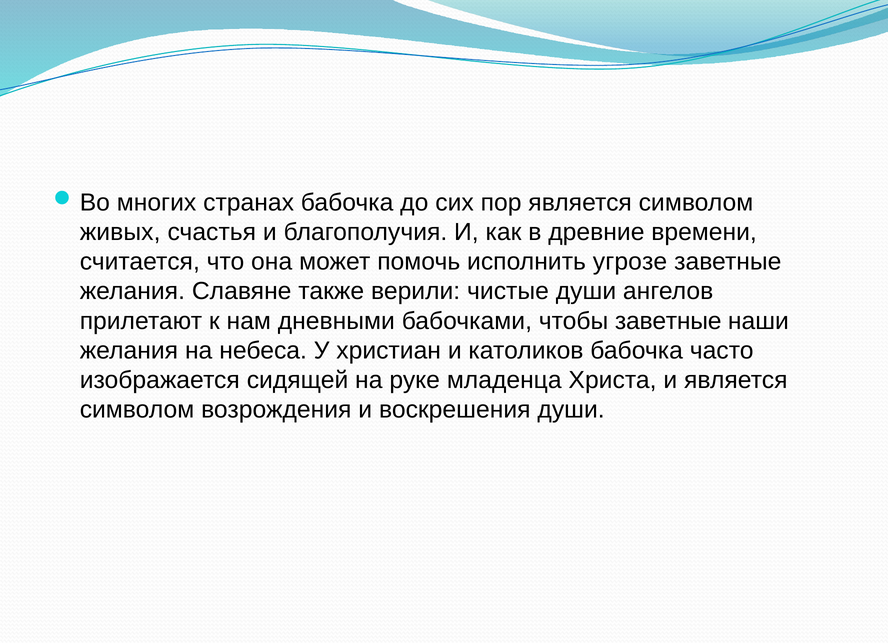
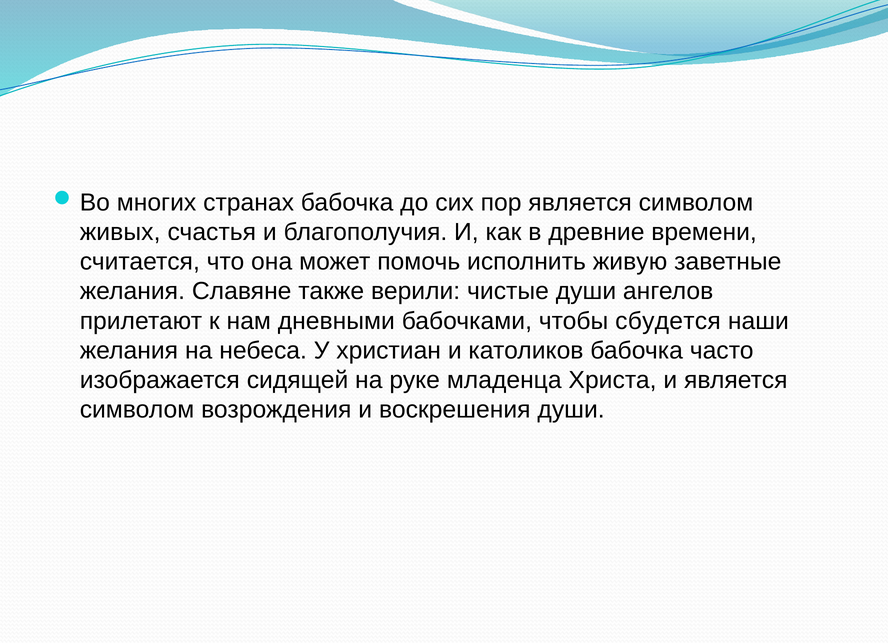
угрозе: угрозе -> живую
чтобы заветные: заветные -> сбудется
